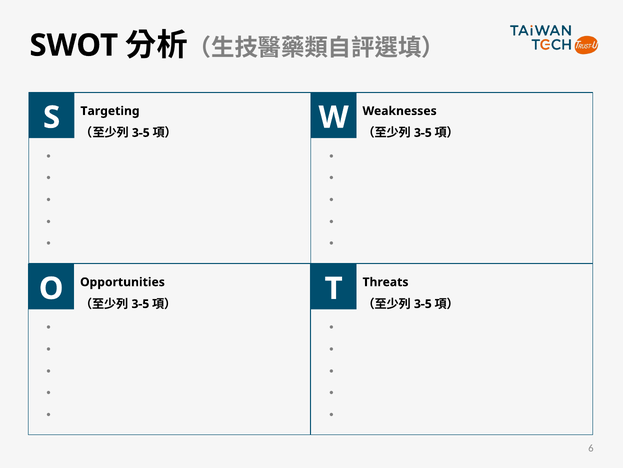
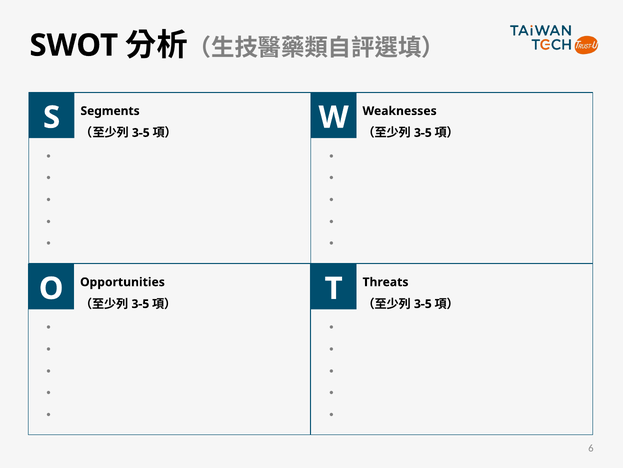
Targeting: Targeting -> Segments
